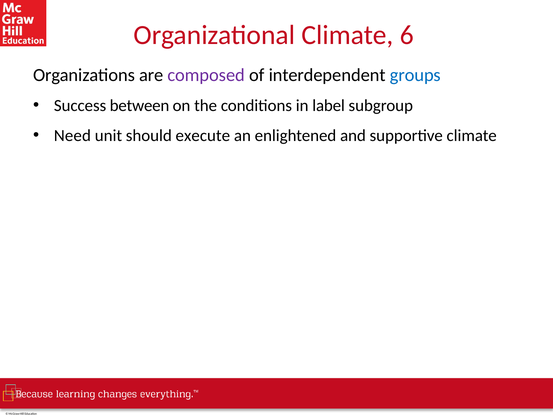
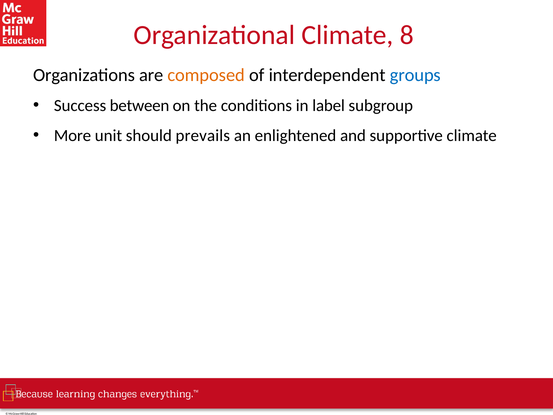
6: 6 -> 8
composed colour: purple -> orange
Need: Need -> More
execute: execute -> prevails
